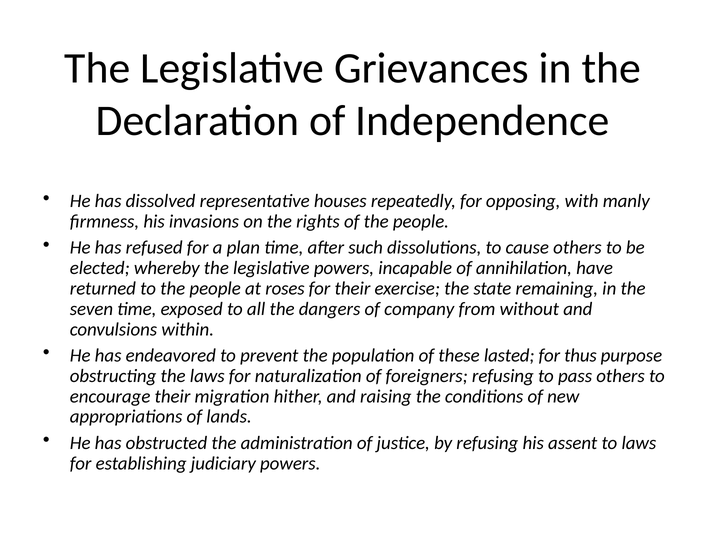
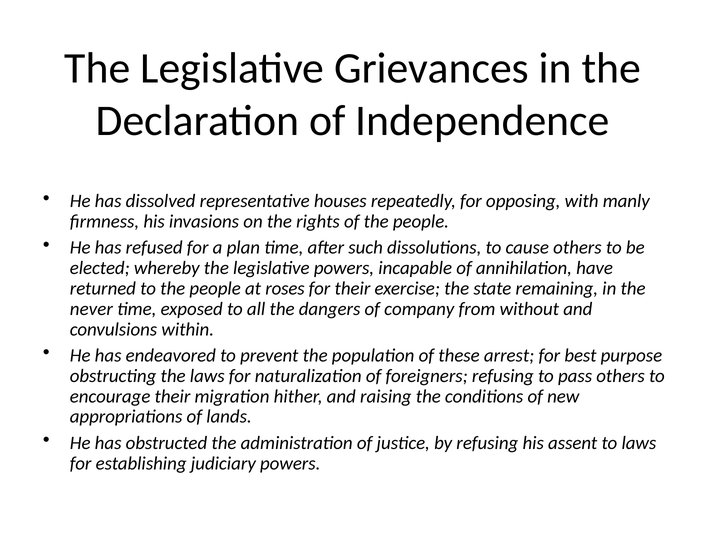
seven: seven -> never
lasted: lasted -> arrest
thus: thus -> best
